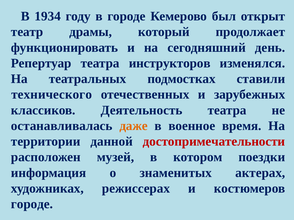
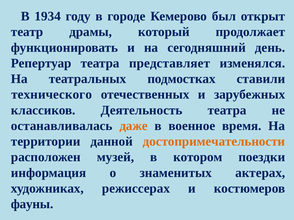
инструкторов: инструкторов -> представляет
достопримечательности colour: red -> orange
городе at (32, 204): городе -> фауны
